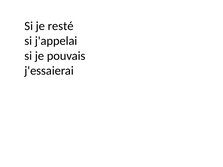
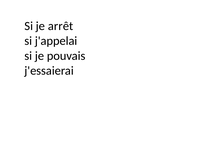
resté: resté -> arrêt
